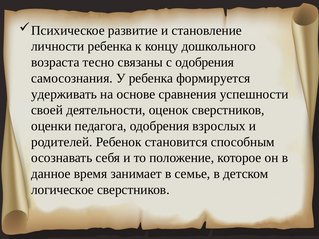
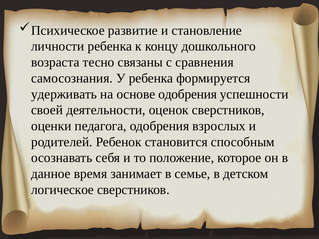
с одобрения: одобрения -> сравнения
основе сравнения: сравнения -> одобрения
